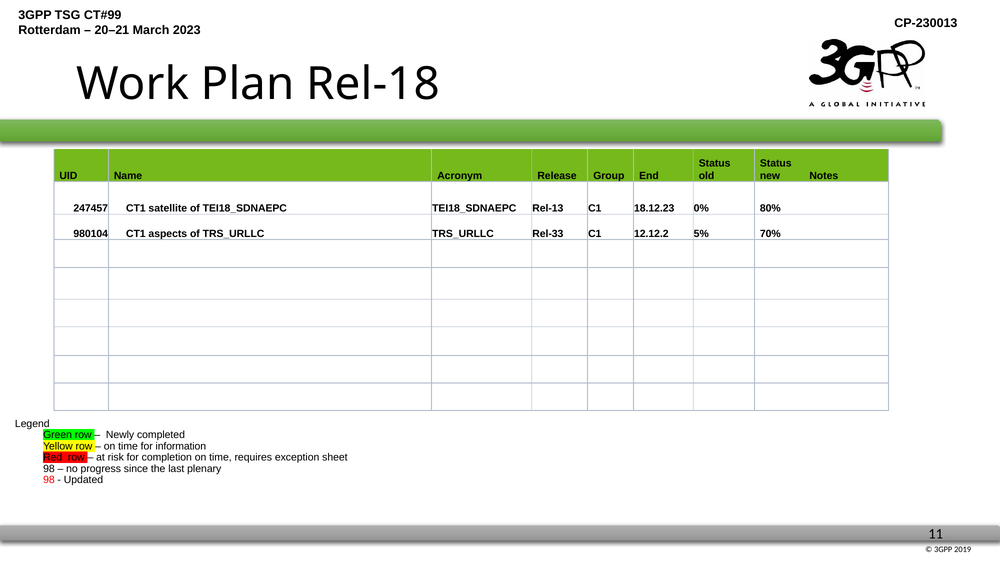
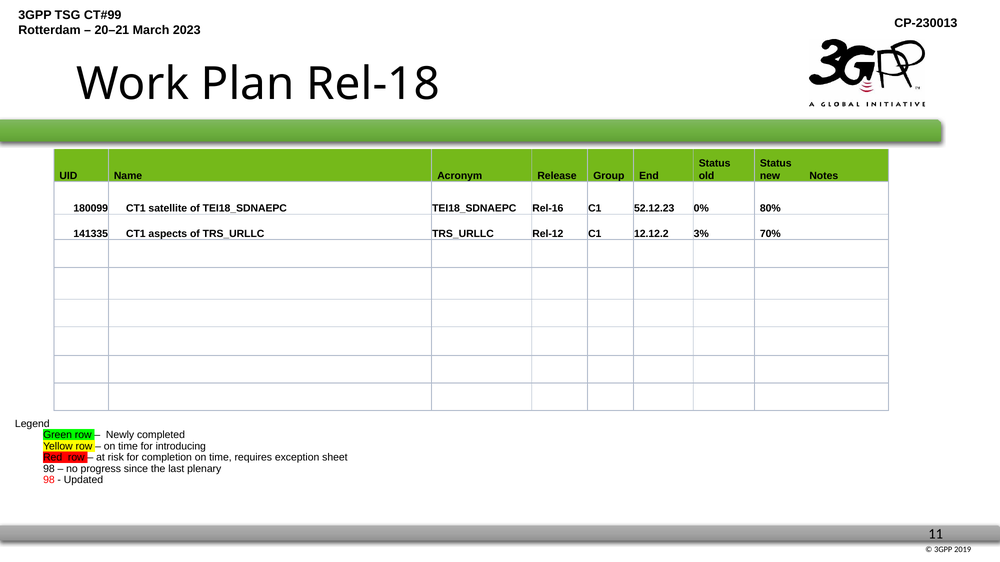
247457: 247457 -> 180099
Rel-13: Rel-13 -> Rel-16
18.12.23: 18.12.23 -> 52.12.23
980104: 980104 -> 141335
Rel-33: Rel-33 -> Rel-12
5%: 5% -> 3%
information: information -> introducing
